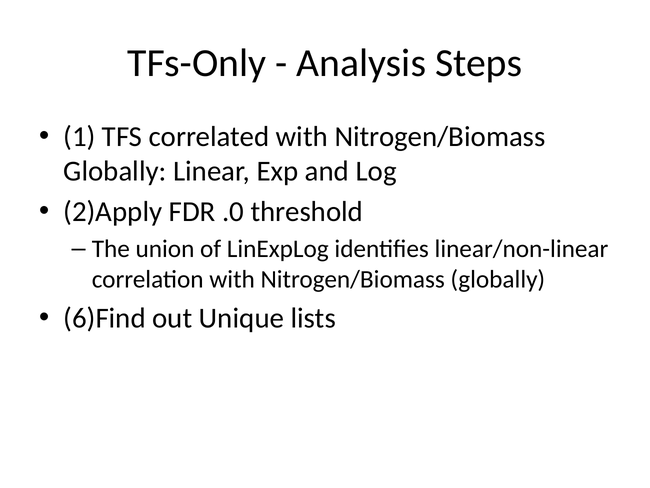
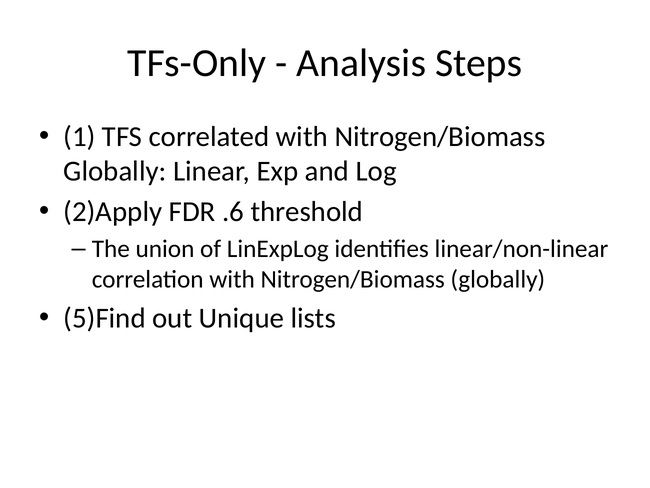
.0: .0 -> .6
6)Find: 6)Find -> 5)Find
